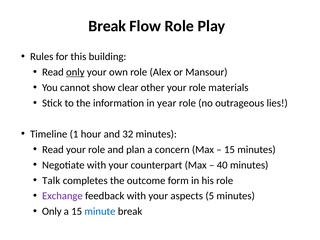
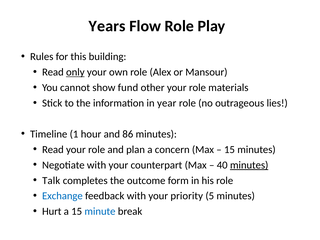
Break at (107, 26): Break -> Years
clear: clear -> fund
32: 32 -> 86
minutes at (249, 165) underline: none -> present
Exchange colour: purple -> blue
aspects: aspects -> priority
Only at (52, 211): Only -> Hurt
